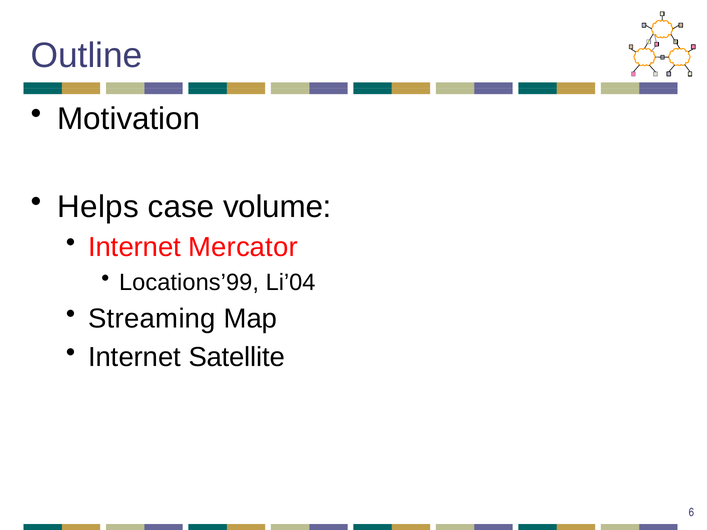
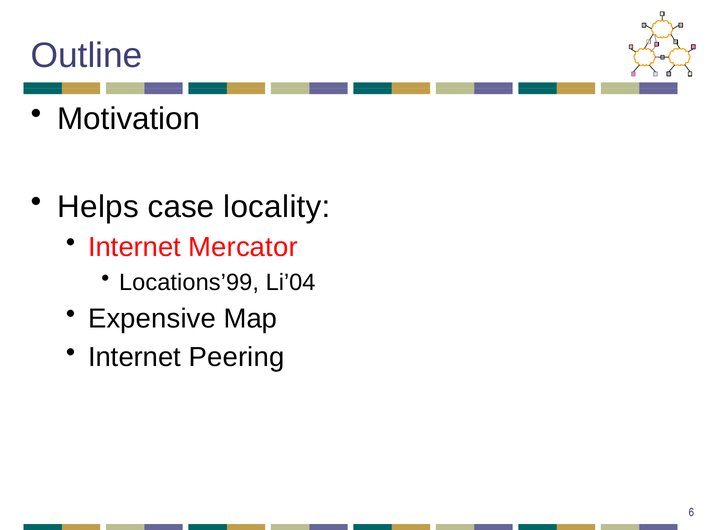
volume: volume -> locality
Streaming: Streaming -> Expensive
Satellite: Satellite -> Peering
